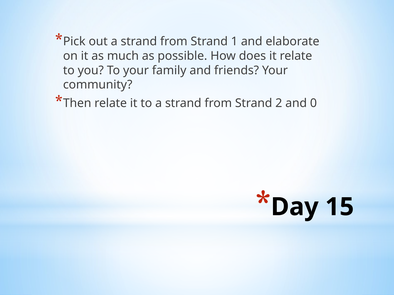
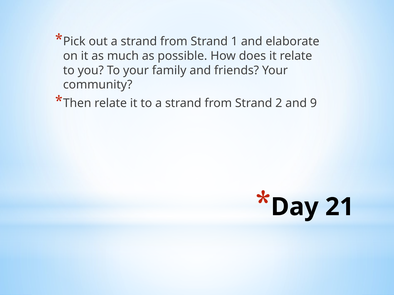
0: 0 -> 9
15: 15 -> 21
